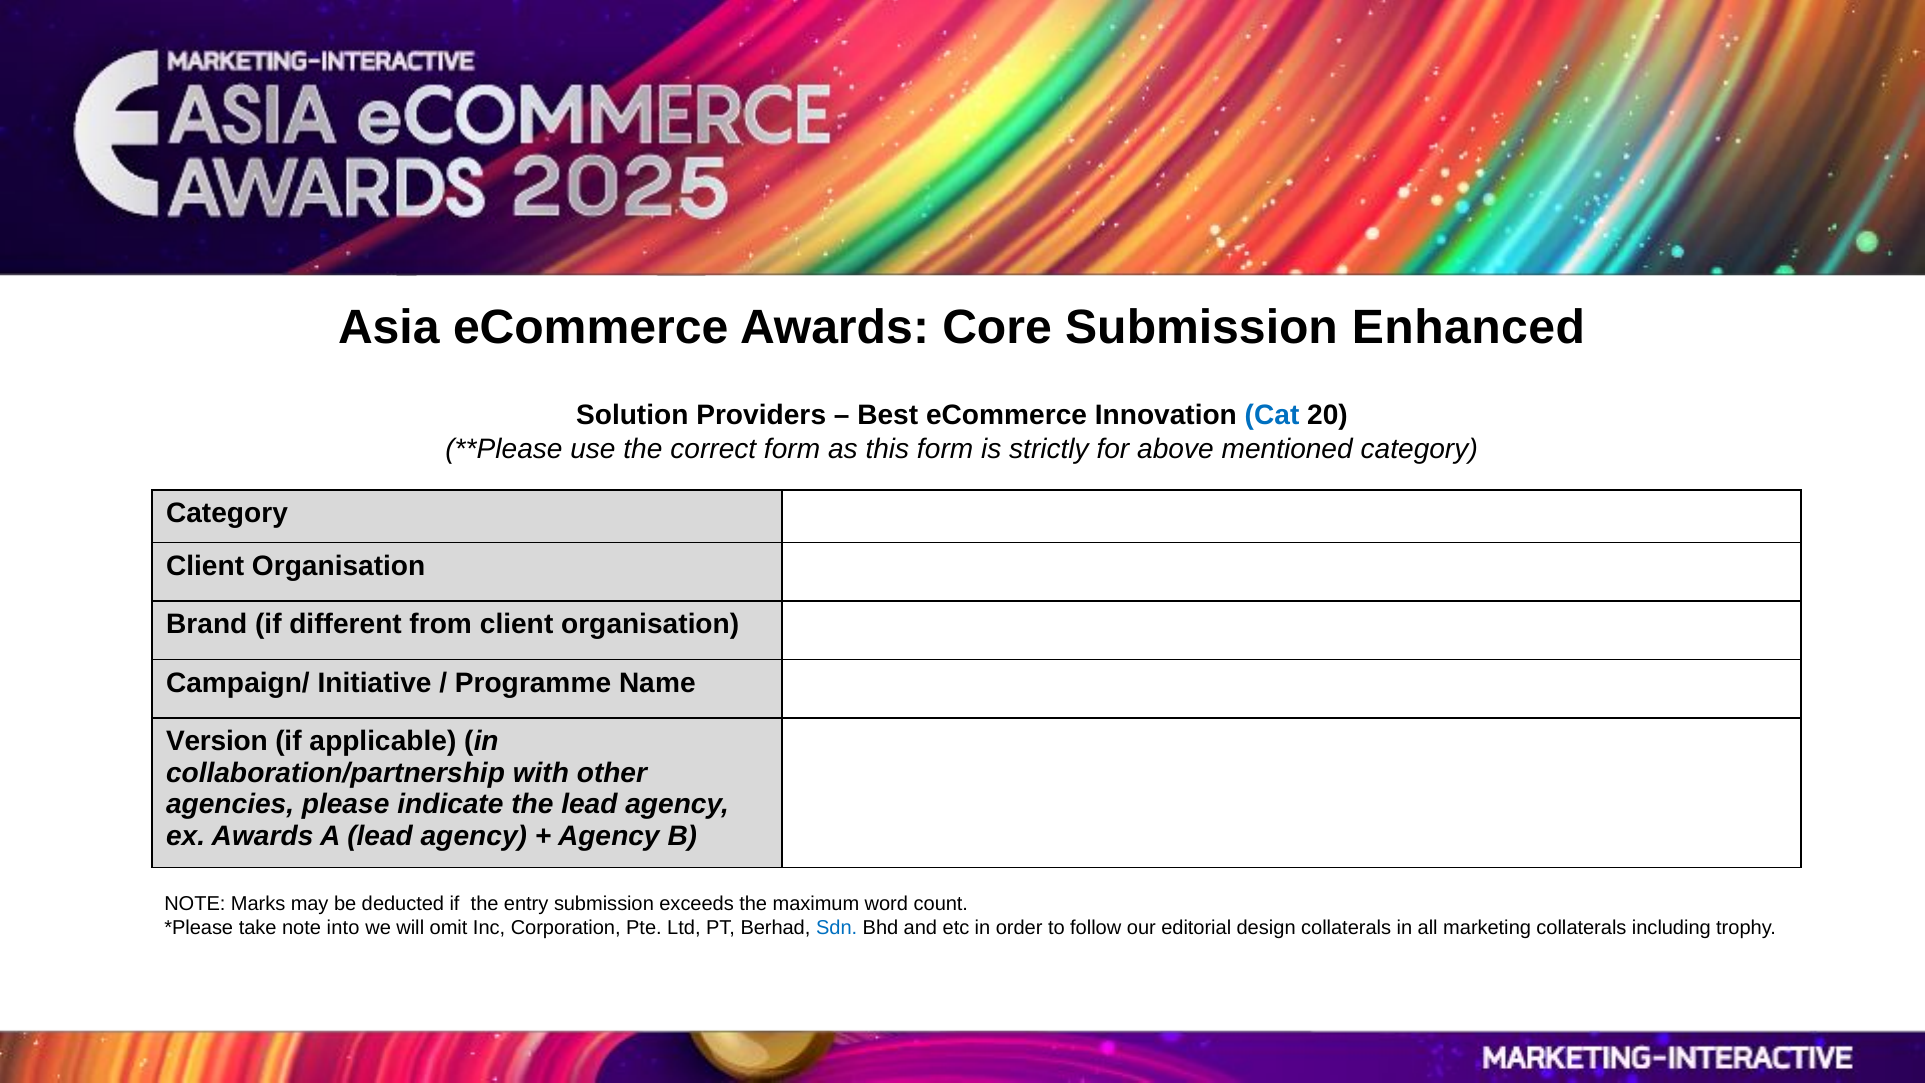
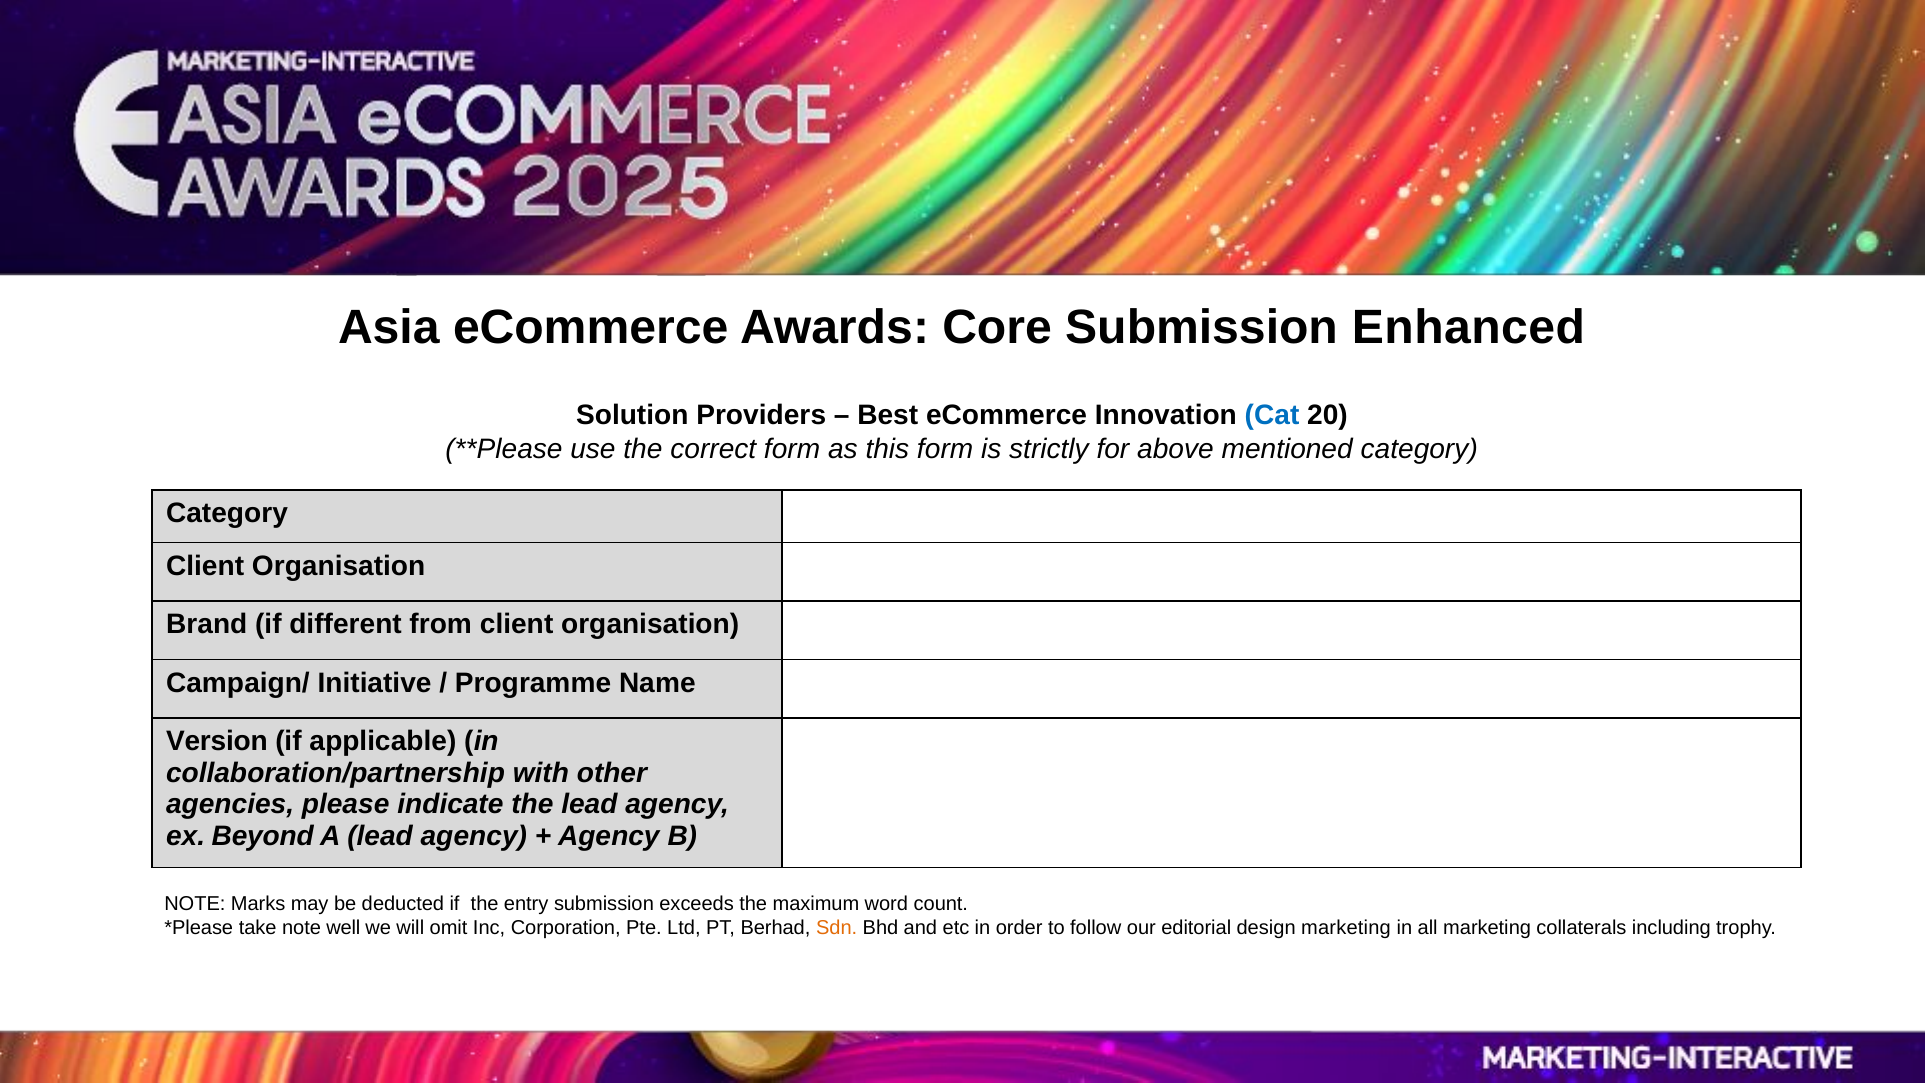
ex Awards: Awards -> Beyond
into: into -> well
Sdn colour: blue -> orange
design collaterals: collaterals -> marketing
